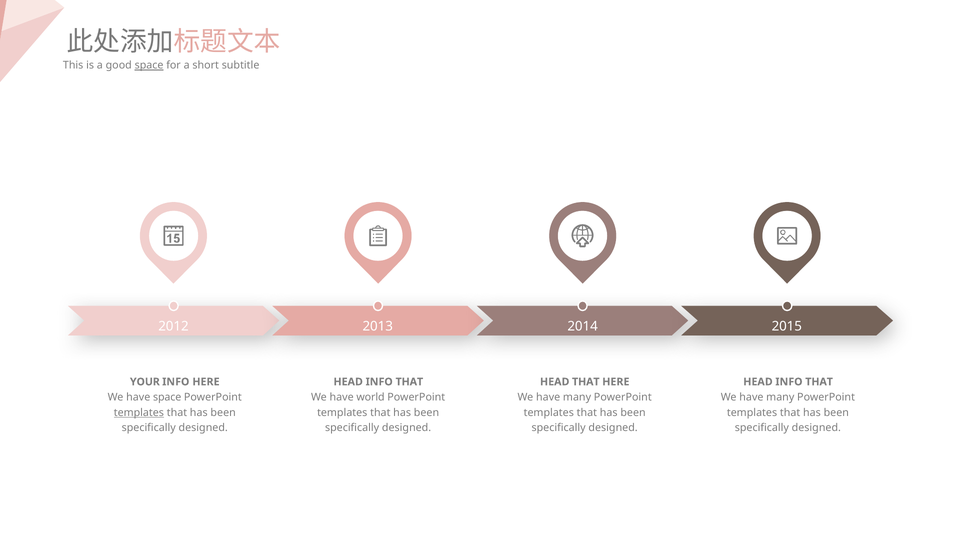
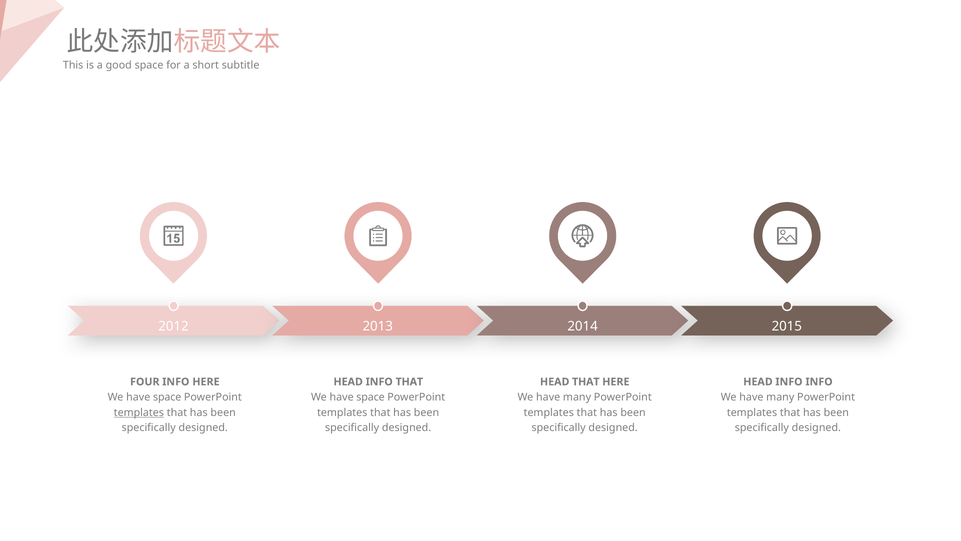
space at (149, 65) underline: present -> none
YOUR: YOUR -> FOUR
THAT at (819, 382): THAT -> INFO
world at (371, 397): world -> space
